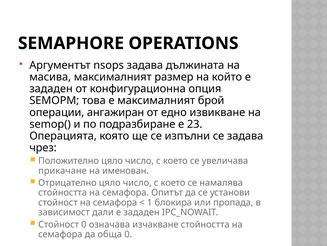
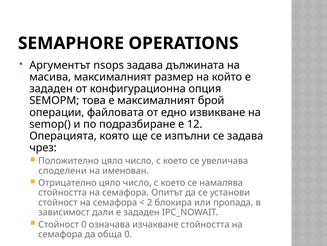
ангажиран: ангажиран -> файловата
23: 23 -> 12
прикачане: прикачане -> споделени
1: 1 -> 2
